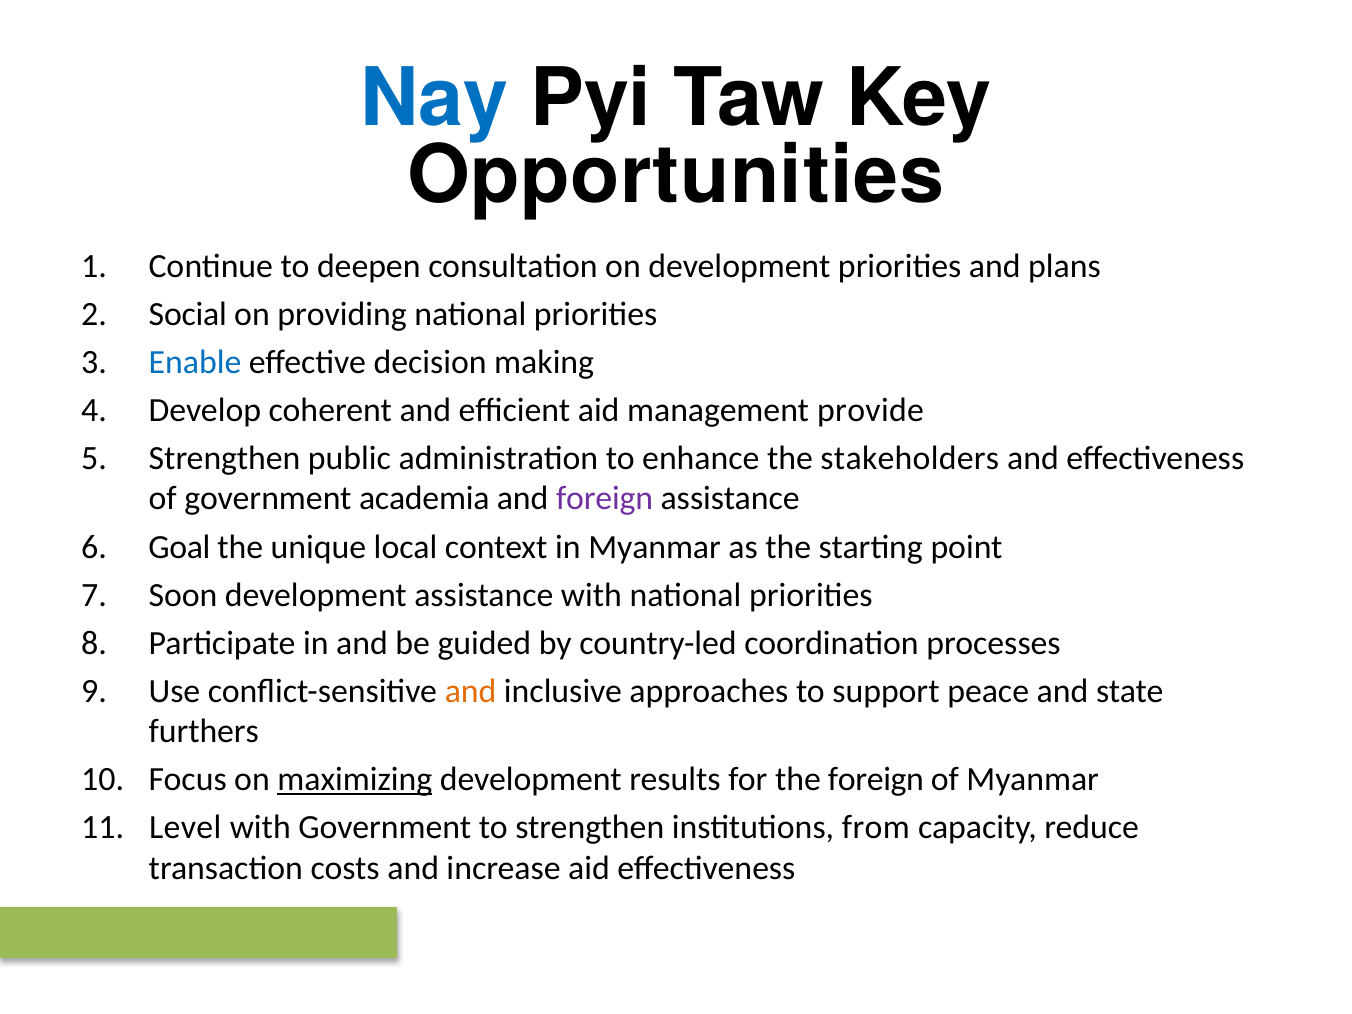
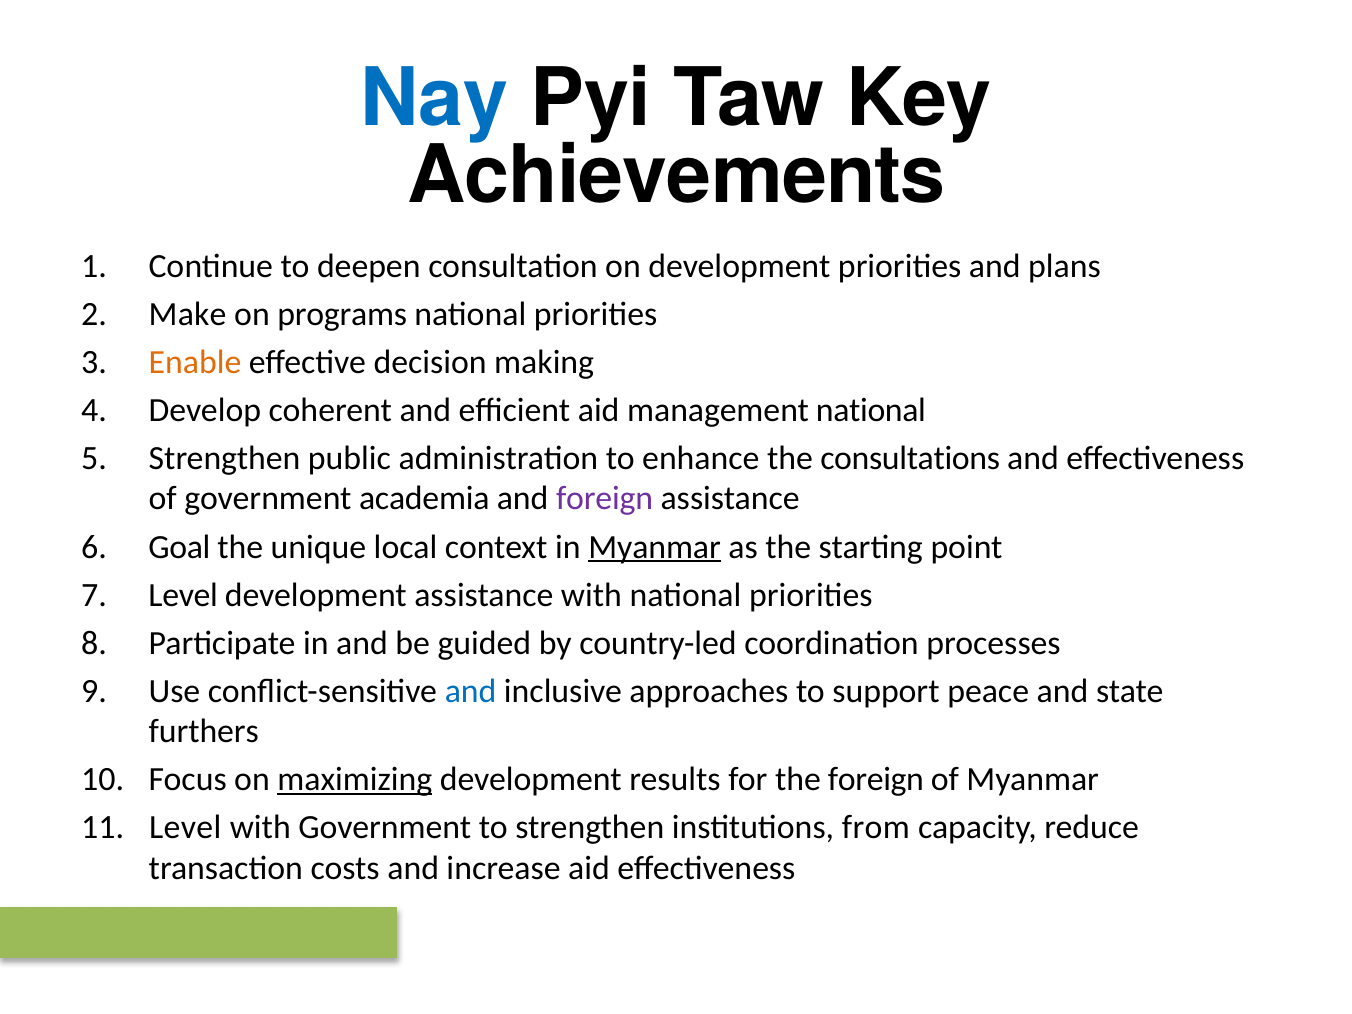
Opportunities: Opportunities -> Achievements
Social: Social -> Make
providing: providing -> programs
Enable colour: blue -> orange
management provide: provide -> national
stakeholders: stakeholders -> consultations
Myanmar at (655, 547) underline: none -> present
Soon at (183, 595): Soon -> Level
and at (471, 691) colour: orange -> blue
